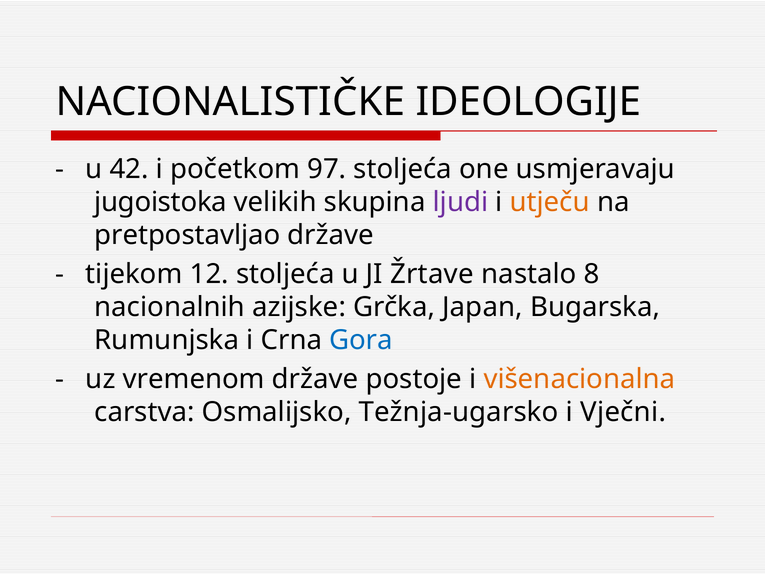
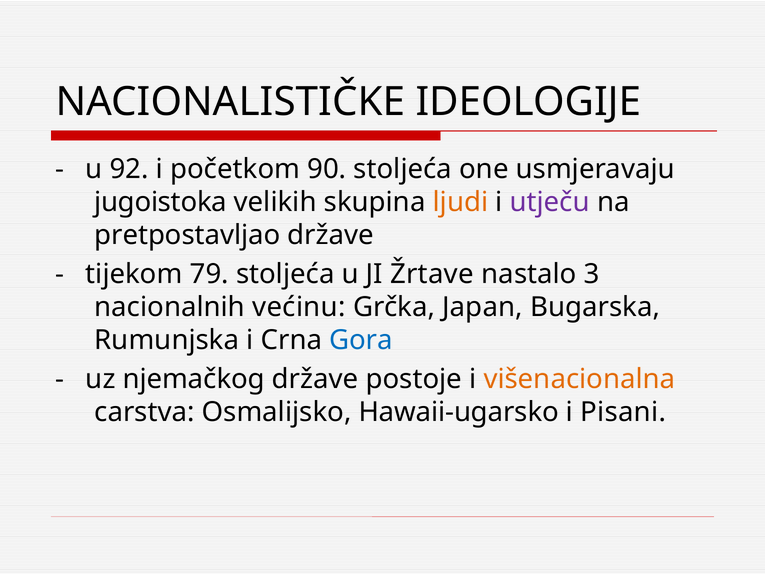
42: 42 -> 92
97: 97 -> 90
ljudi colour: purple -> orange
utječu colour: orange -> purple
12: 12 -> 79
8: 8 -> 3
azijske: azijske -> većinu
vremenom: vremenom -> njemačkog
Težnja-ugarsko: Težnja-ugarsko -> Hawaii-ugarsko
Vječni: Vječni -> Pisani
